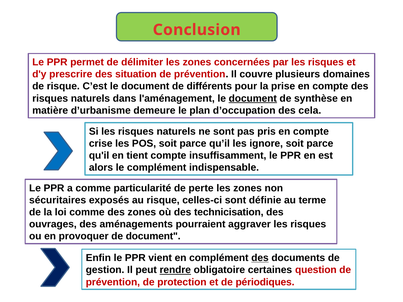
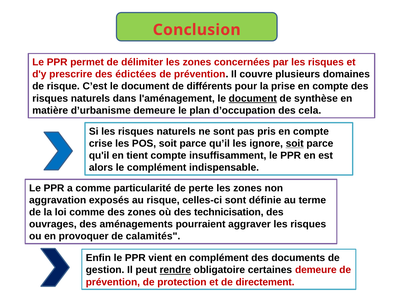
situation: situation -> édictées
soit at (295, 144) underline: none -> present
sécuritaires: sécuritaires -> aggravation
de document: document -> calamités
des at (260, 258) underline: present -> none
certaines question: question -> demeure
périodiques: périodiques -> directement
